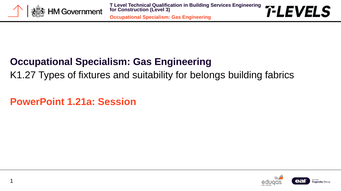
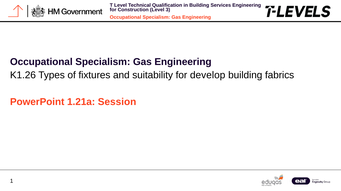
K1.27: K1.27 -> K1.26
belongs: belongs -> develop
